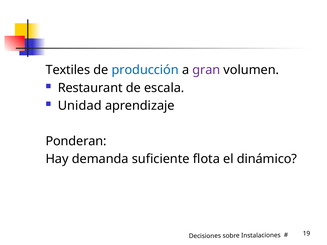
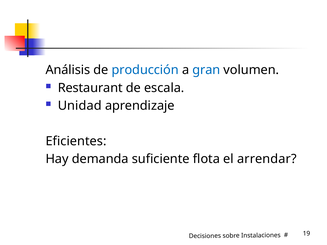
Textiles: Textiles -> Análisis
gran colour: purple -> blue
Ponderan: Ponderan -> Eficientes
dinámico: dinámico -> arrendar
